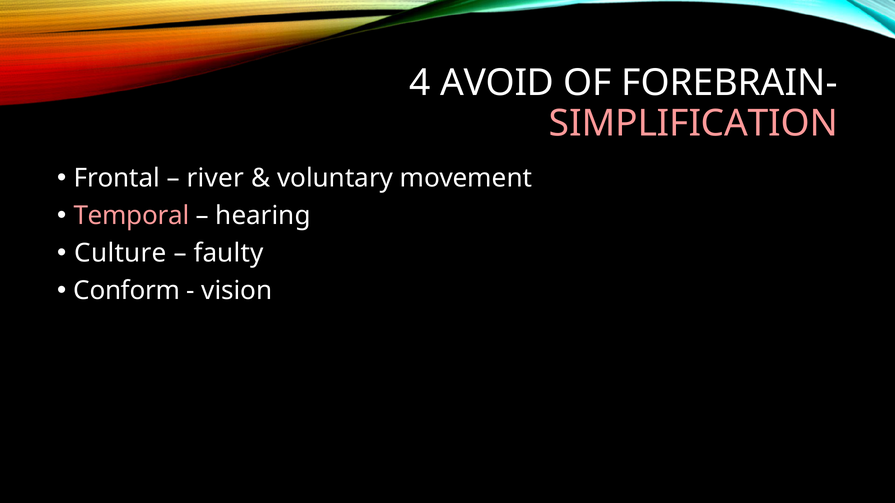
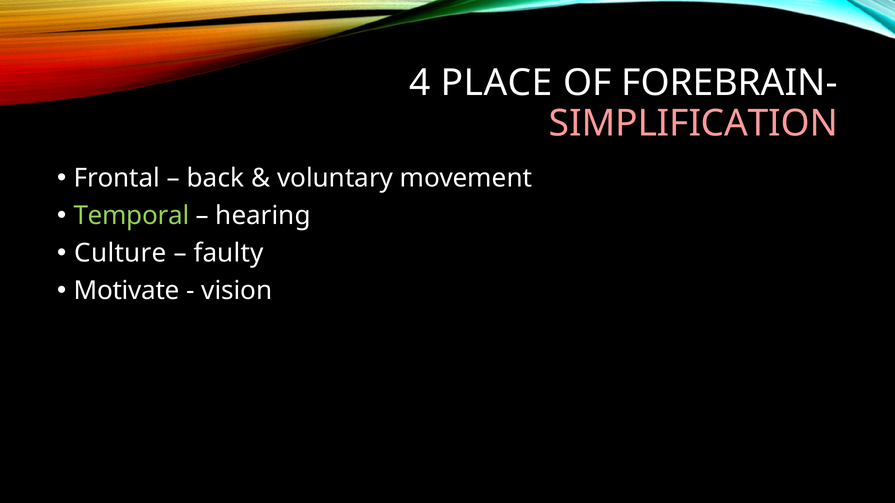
AVOID: AVOID -> PLACE
river: river -> back
Temporal colour: pink -> light green
Conform: Conform -> Motivate
